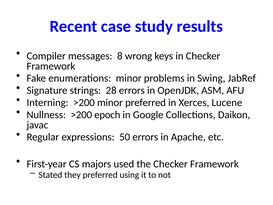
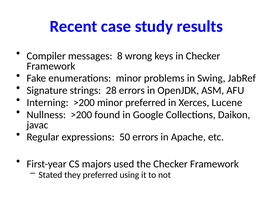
epoch: epoch -> found
